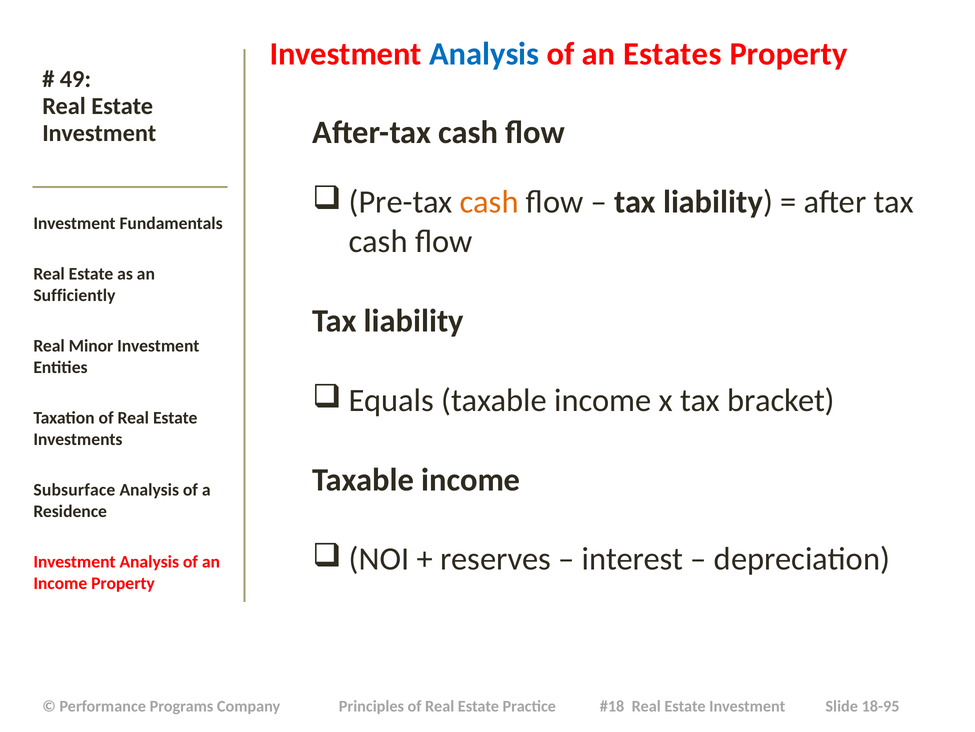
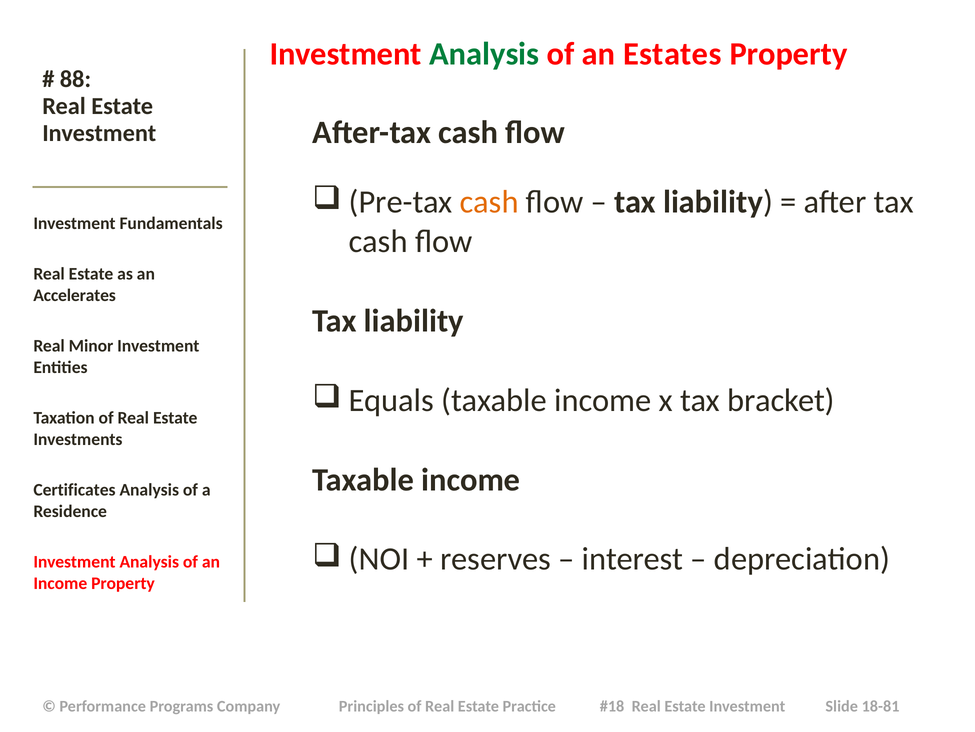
Analysis at (484, 54) colour: blue -> green
49: 49 -> 88
Sufficiently: Sufficiently -> Accelerates
Subsurface: Subsurface -> Certificates
18-95: 18-95 -> 18-81
